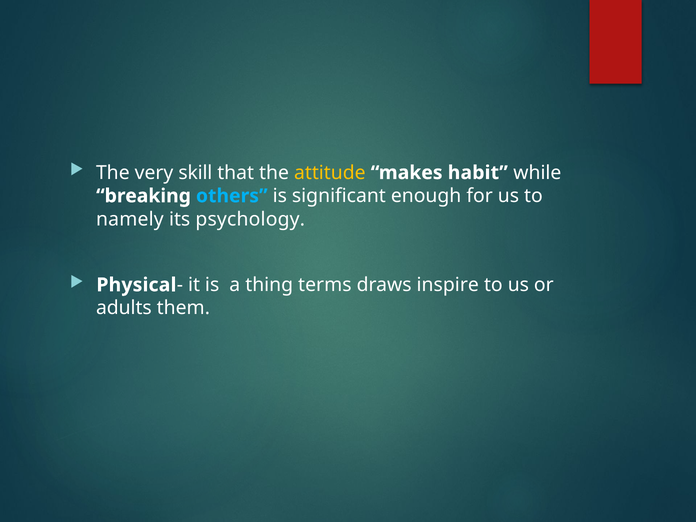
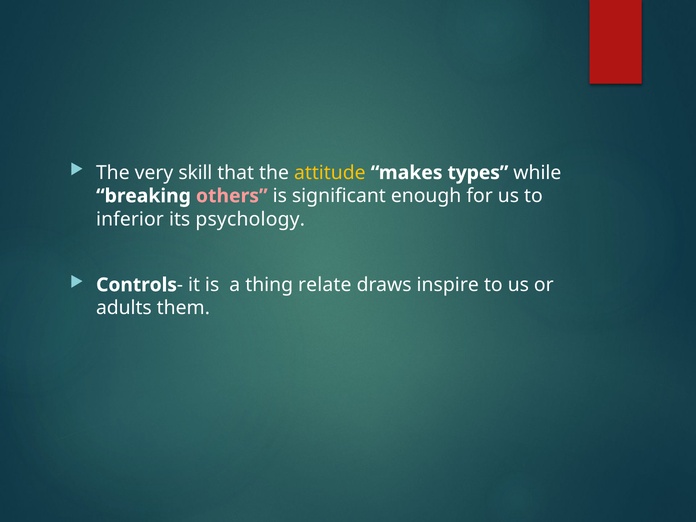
habit: habit -> types
others colour: light blue -> pink
namely: namely -> inferior
Physical: Physical -> Controls
terms: terms -> relate
